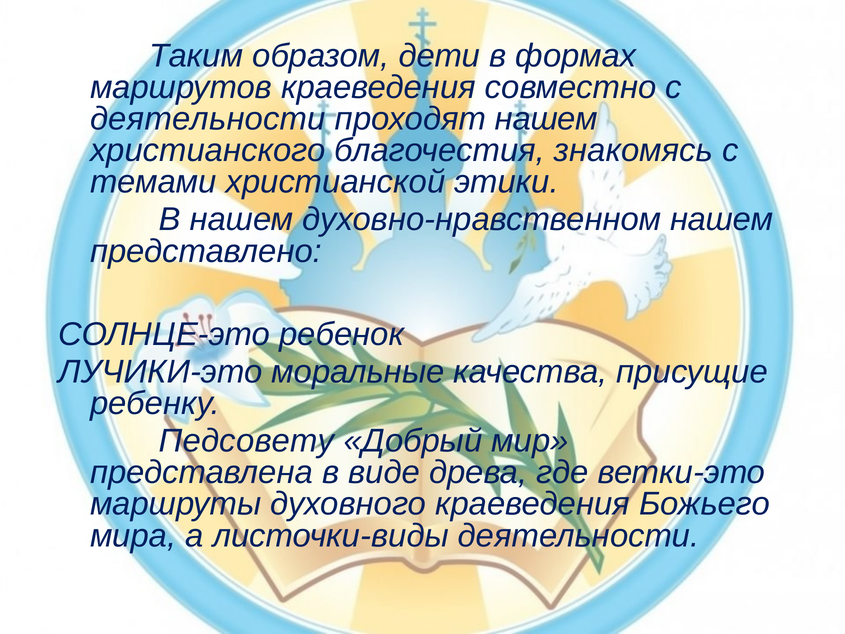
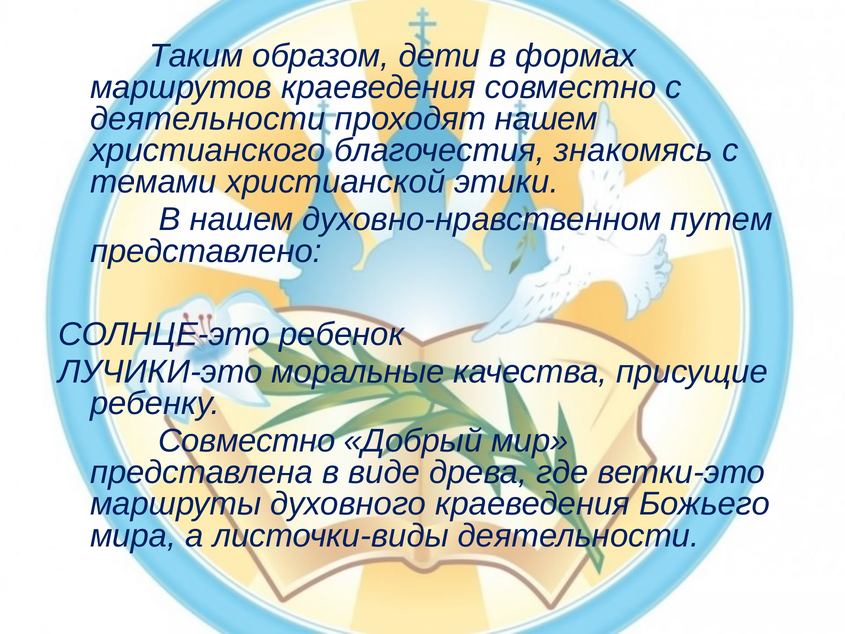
духовно-нравственном нашем: нашем -> путем
Педсовету at (247, 441): Педсовету -> Совместно
